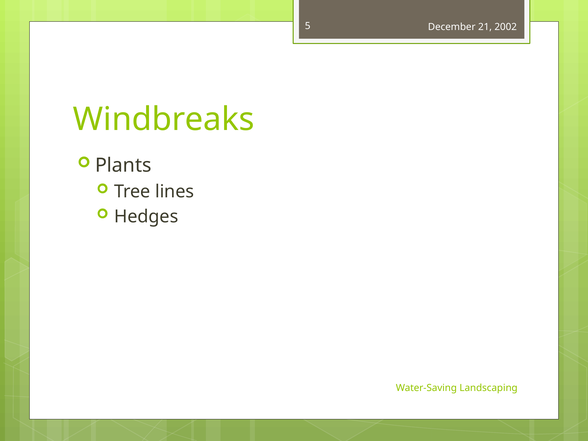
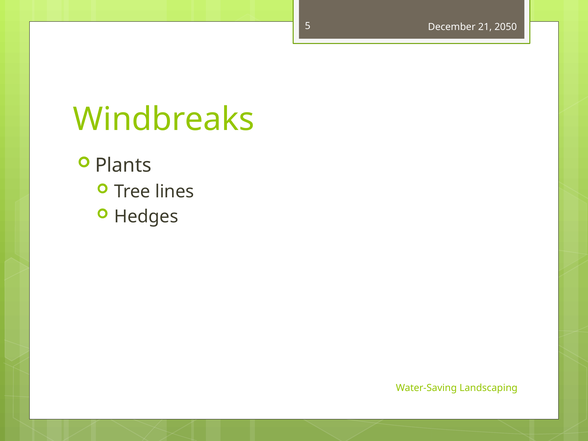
2002: 2002 -> 2050
